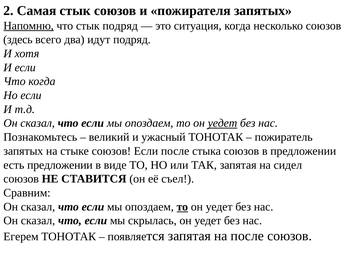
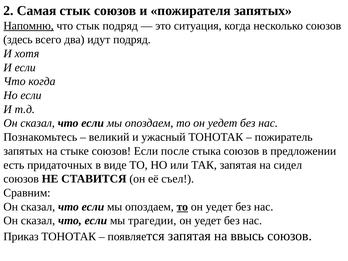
уедет at (222, 123) underline: present -> none
есть предложении: предложении -> придаточных
скрылась: скрылась -> трагедии
Егерем: Егерем -> Приказ
на после: после -> ввысь
